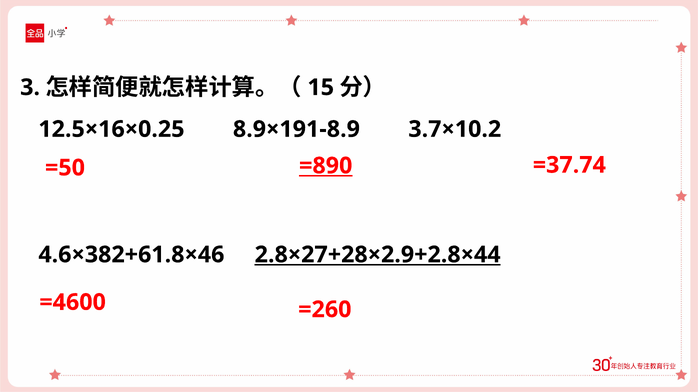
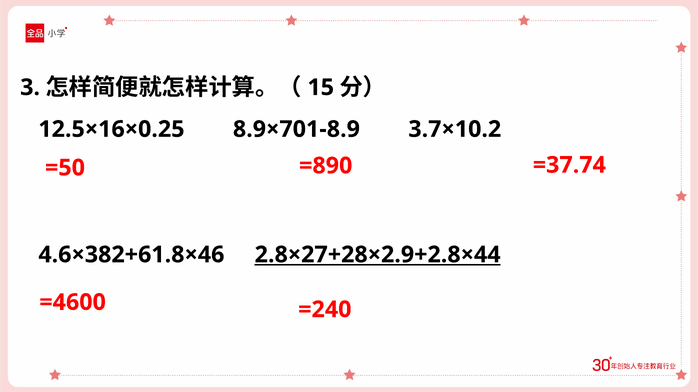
8.9×191-8.9: 8.9×191-8.9 -> 8.9×701-8.9
=890 underline: present -> none
=260: =260 -> =240
